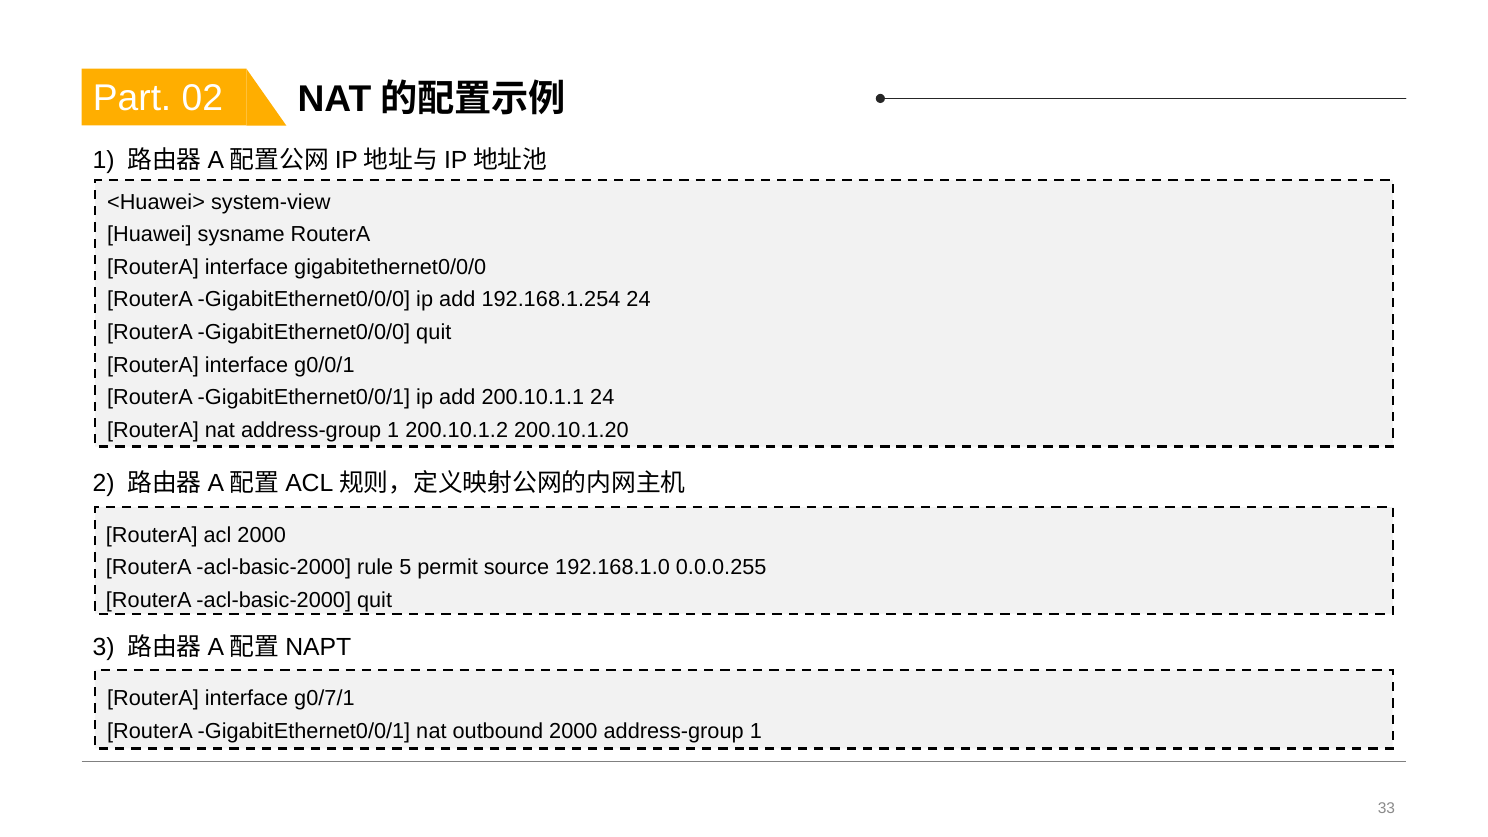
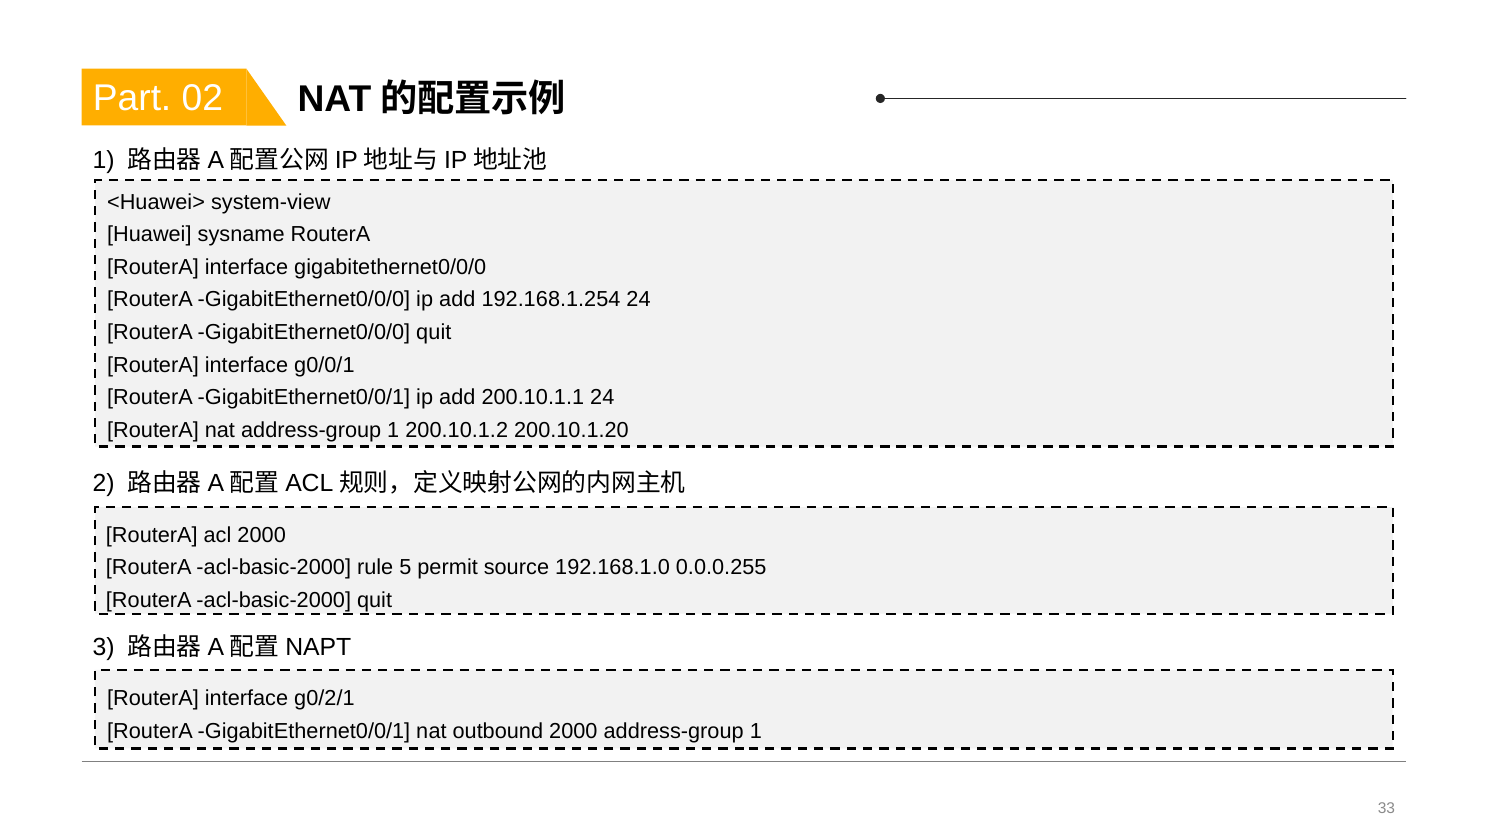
g0/7/1: g0/7/1 -> g0/2/1
